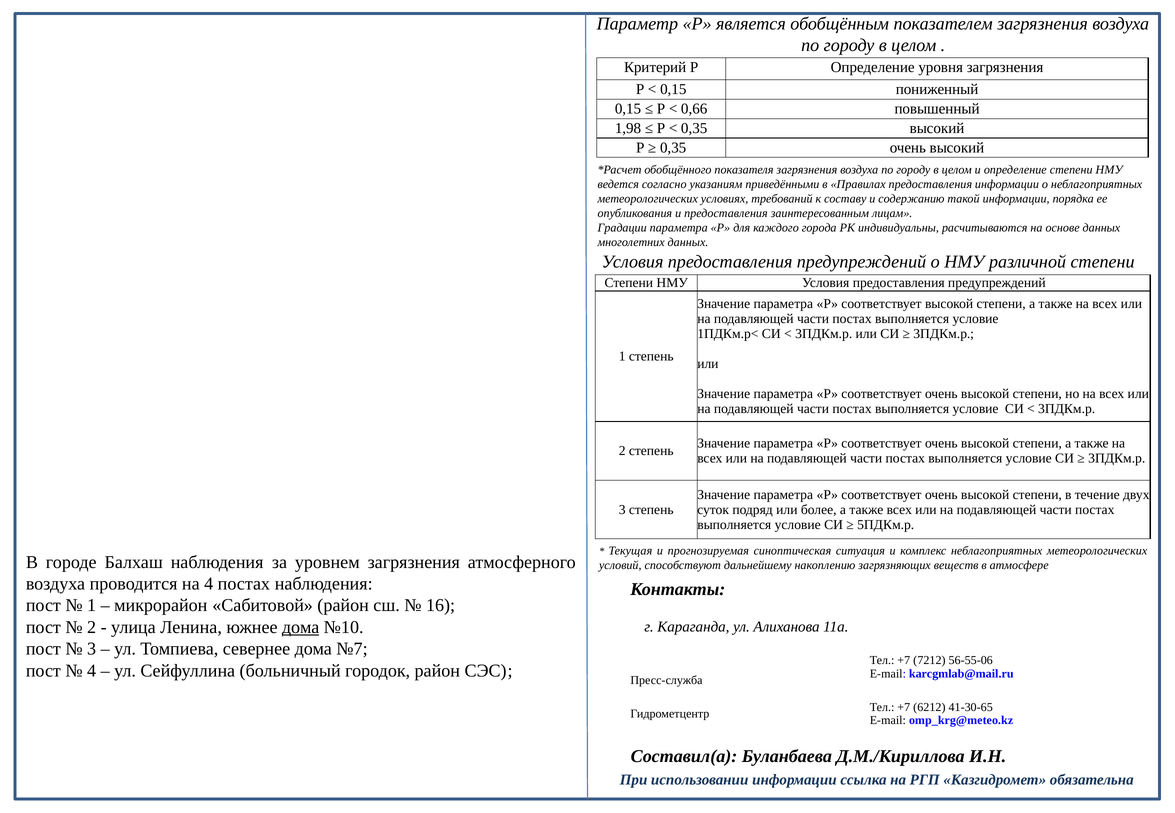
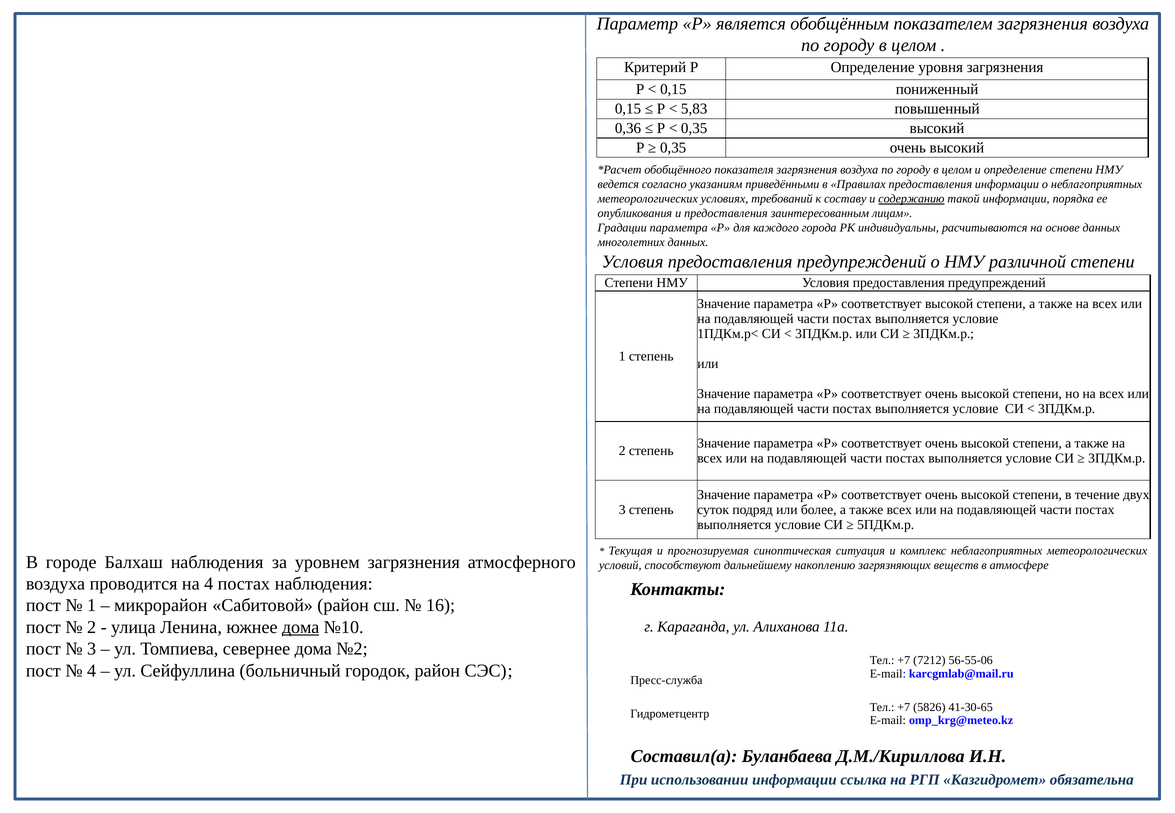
0,66: 0,66 -> 5,83
1,98: 1,98 -> 0,36
содержанию underline: none -> present
№7: №7 -> №2
6212: 6212 -> 5826
